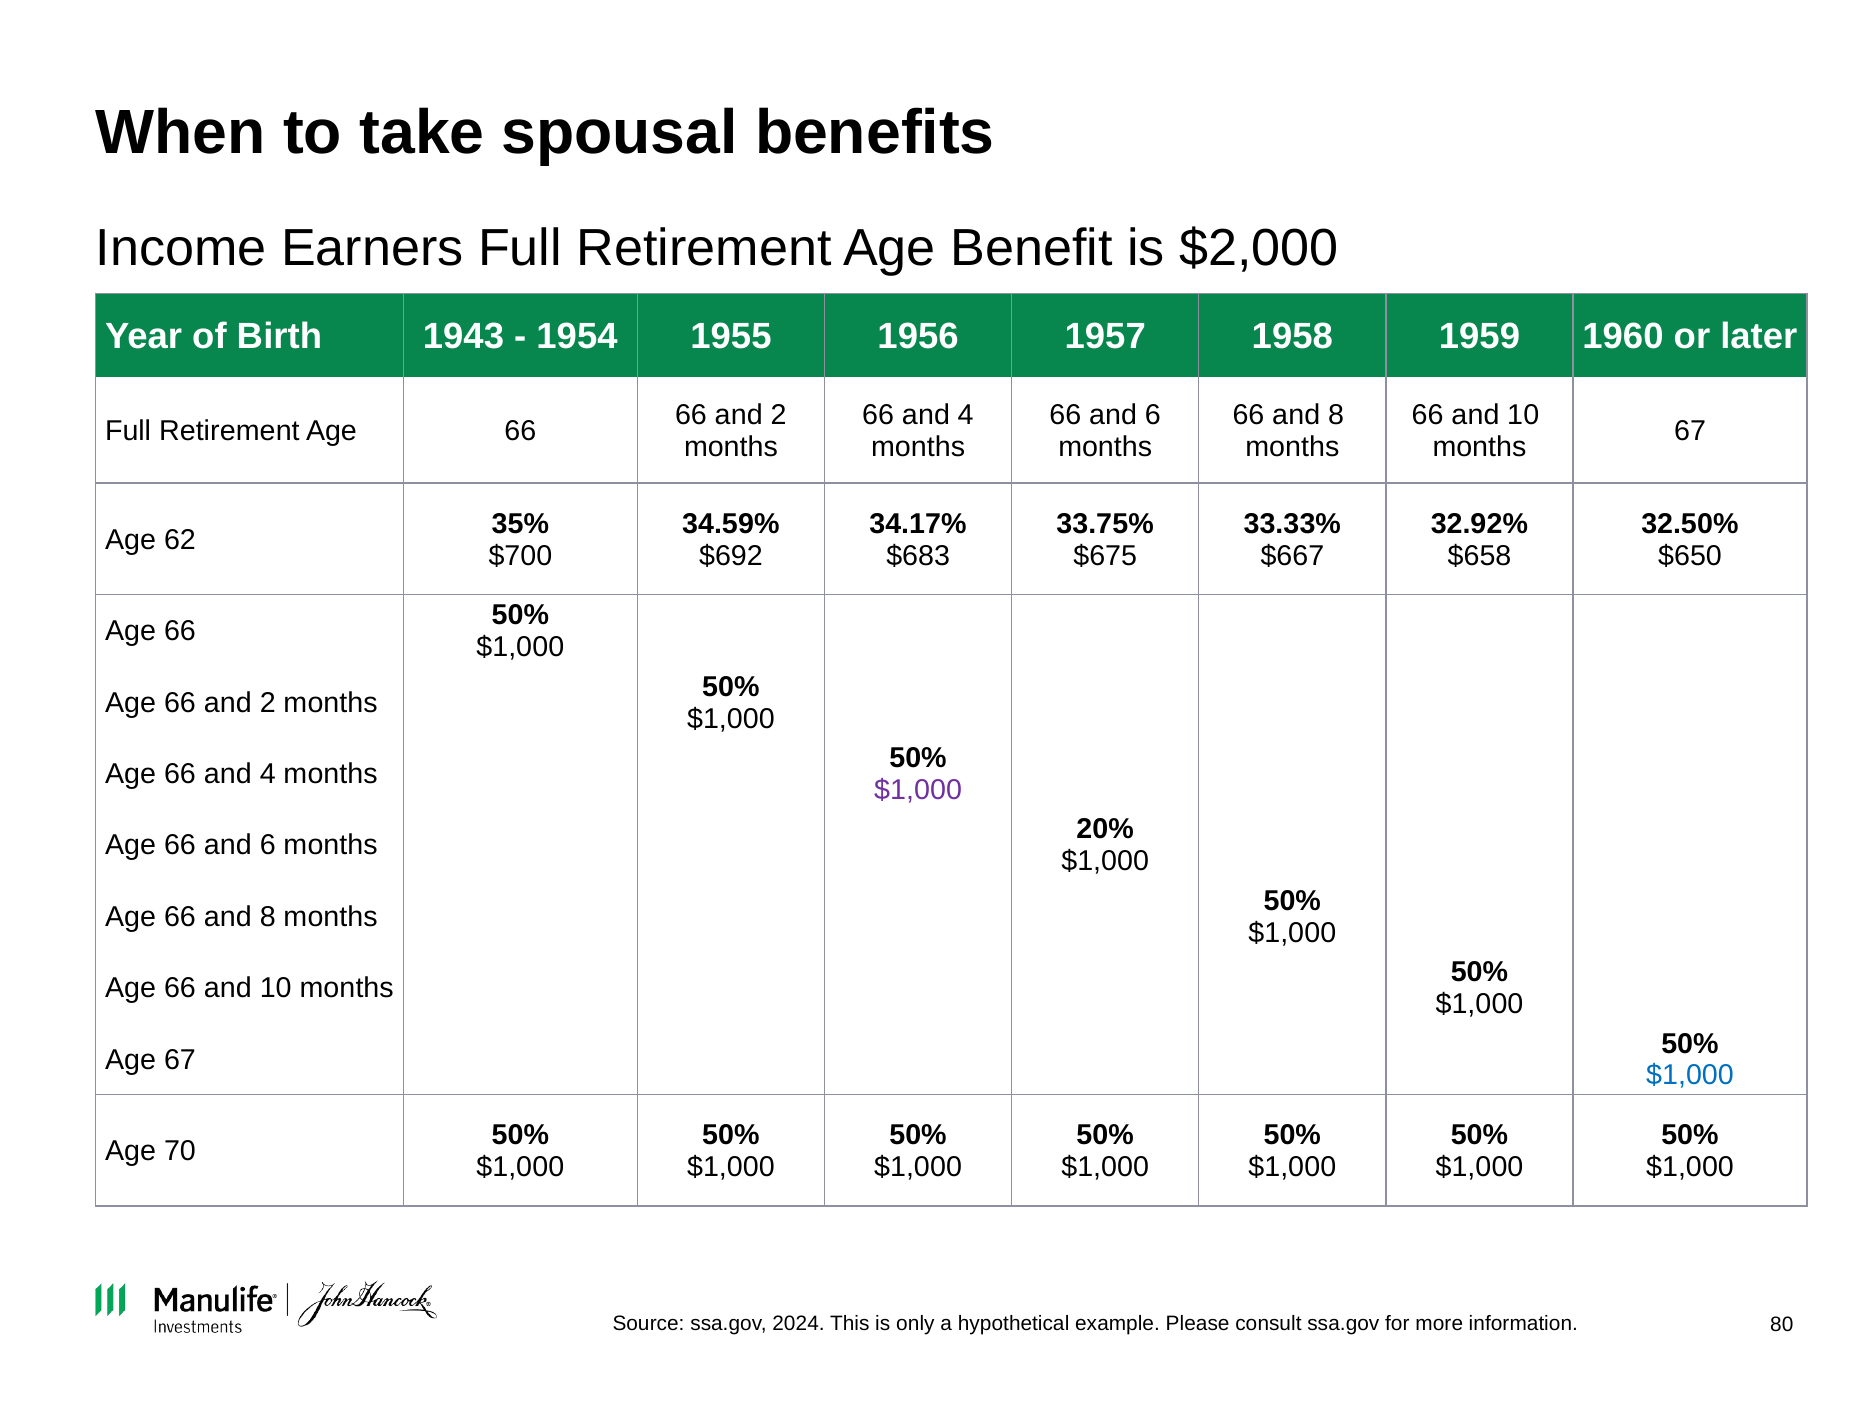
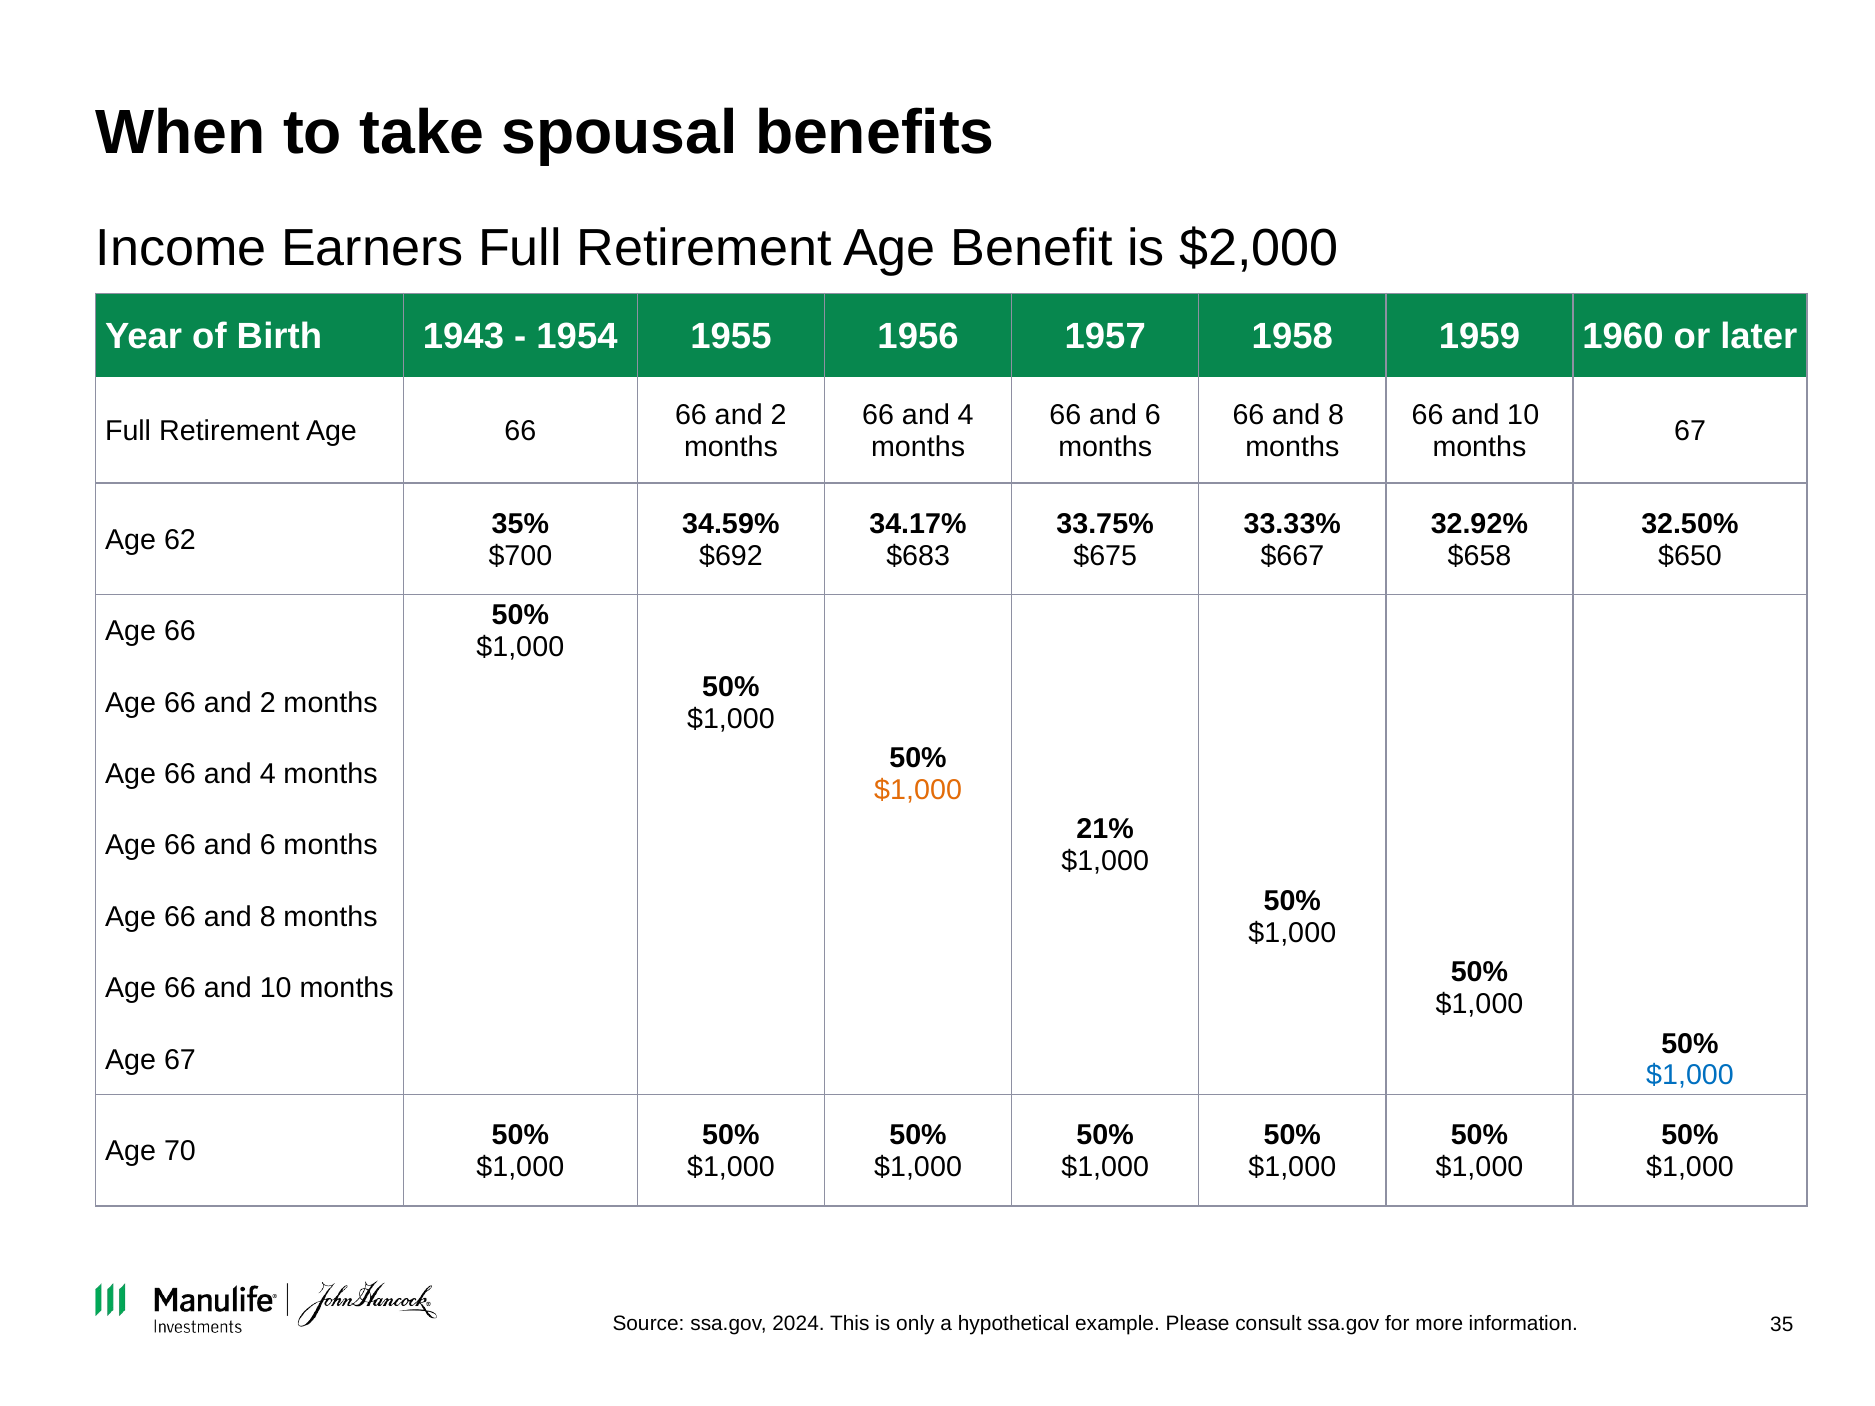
$1,000 at (918, 790) colour: purple -> orange
20%: 20% -> 21%
80: 80 -> 35
